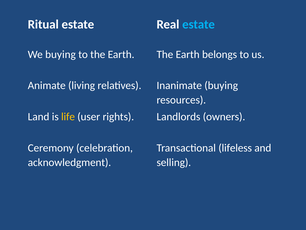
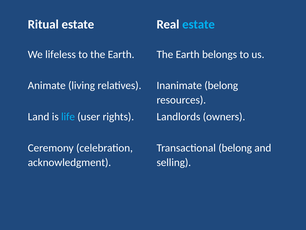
We buying: buying -> lifeless
Inanimate buying: buying -> belong
life colour: yellow -> light blue
Transactional lifeless: lifeless -> belong
